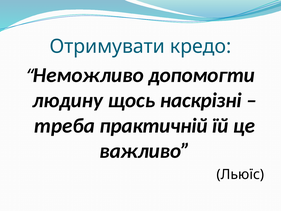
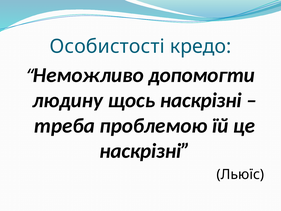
Отримувати: Отримувати -> Особистості
практичній: практичній -> проблемою
важливо at (145, 151): важливо -> наскрізні
